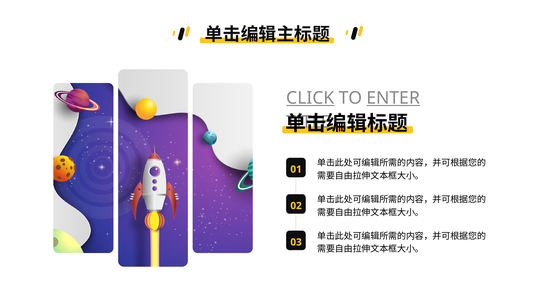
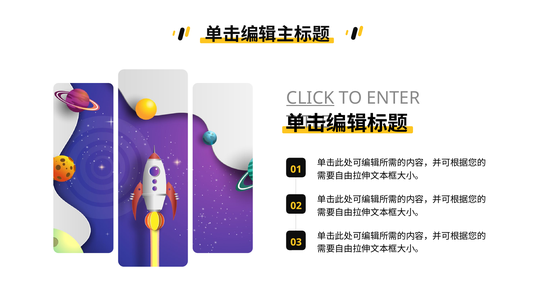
ENTER underline: present -> none
